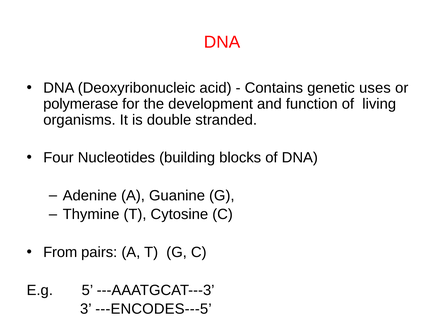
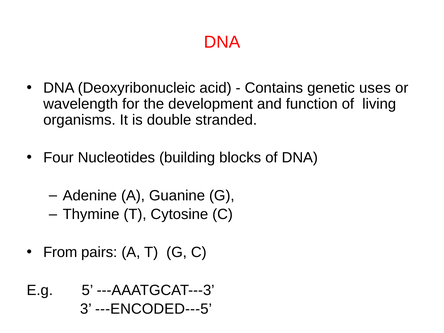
polymerase: polymerase -> wavelength
---ENCODES---5: ---ENCODES---5 -> ---ENCODED---5
